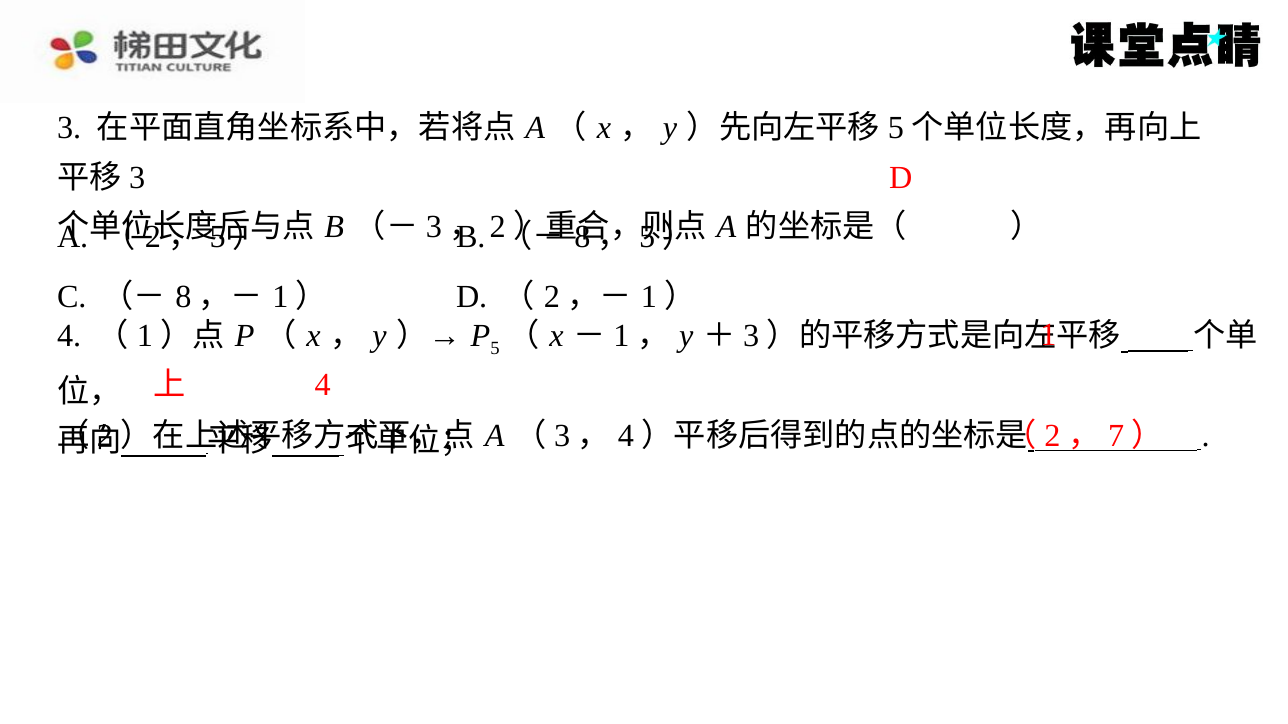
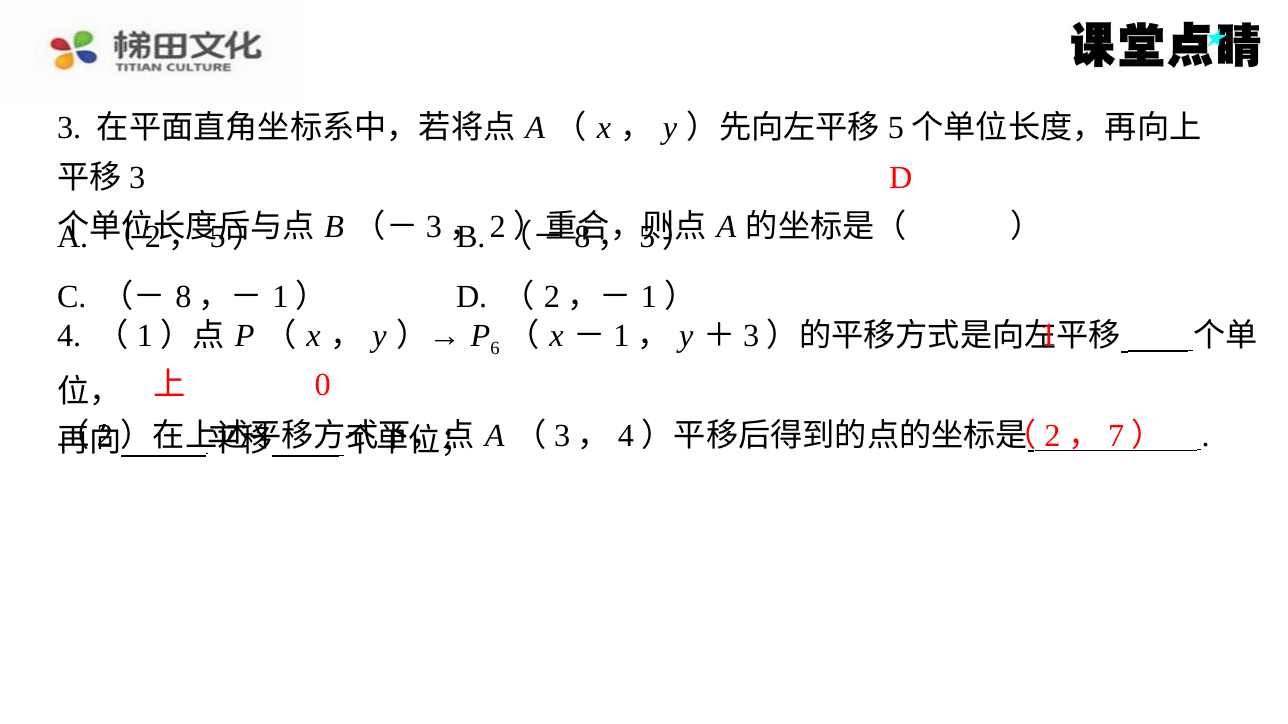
5: 5 -> 6
4 at (323, 385): 4 -> 0
